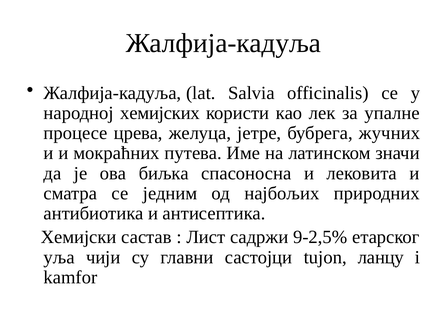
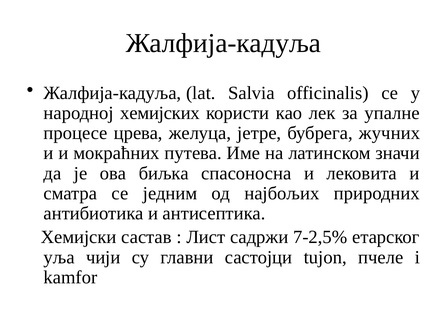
9-2,5%: 9-2,5% -> 7-2,5%
ланцу: ланцу -> пчеле
